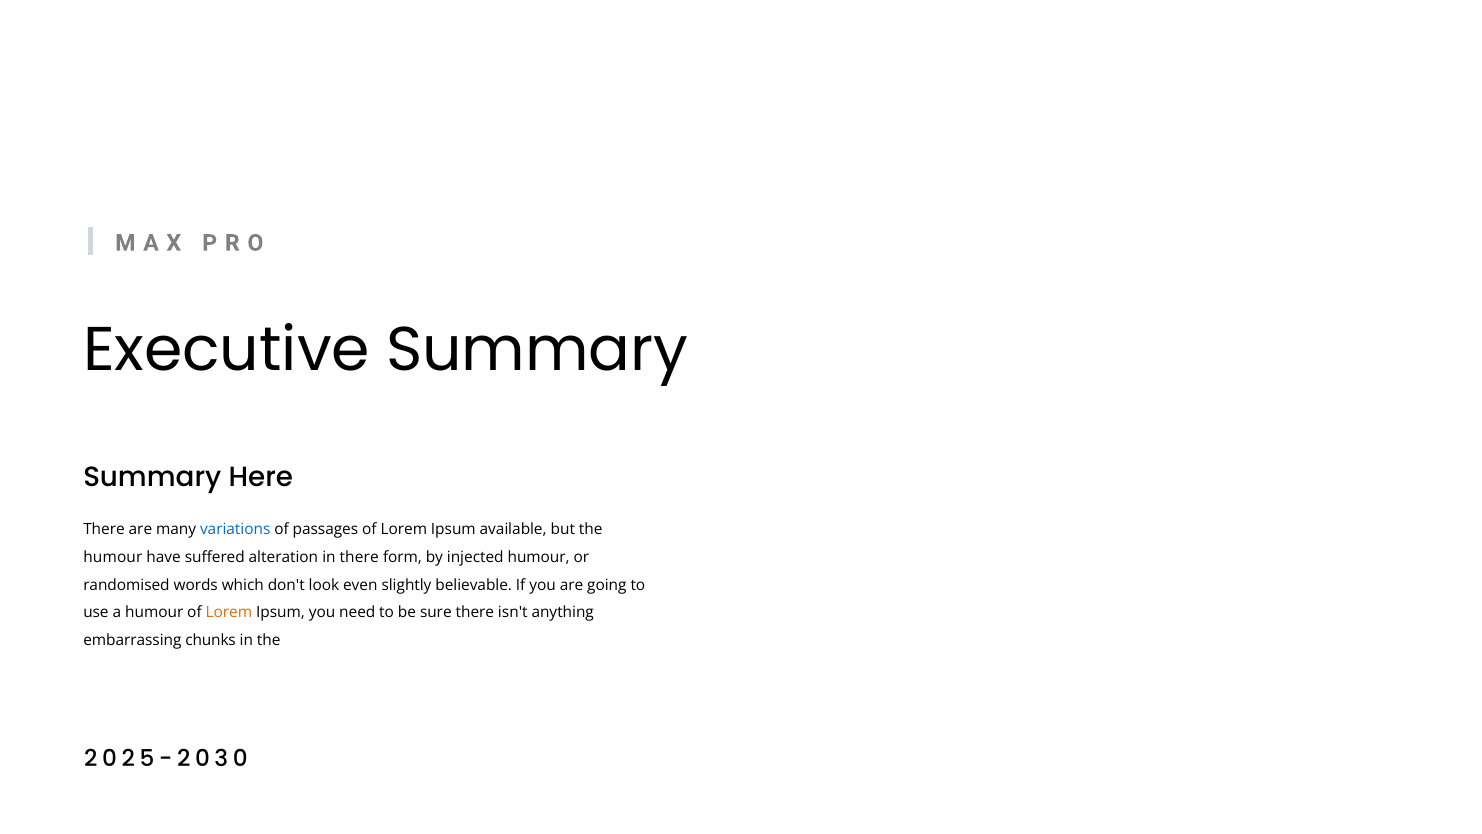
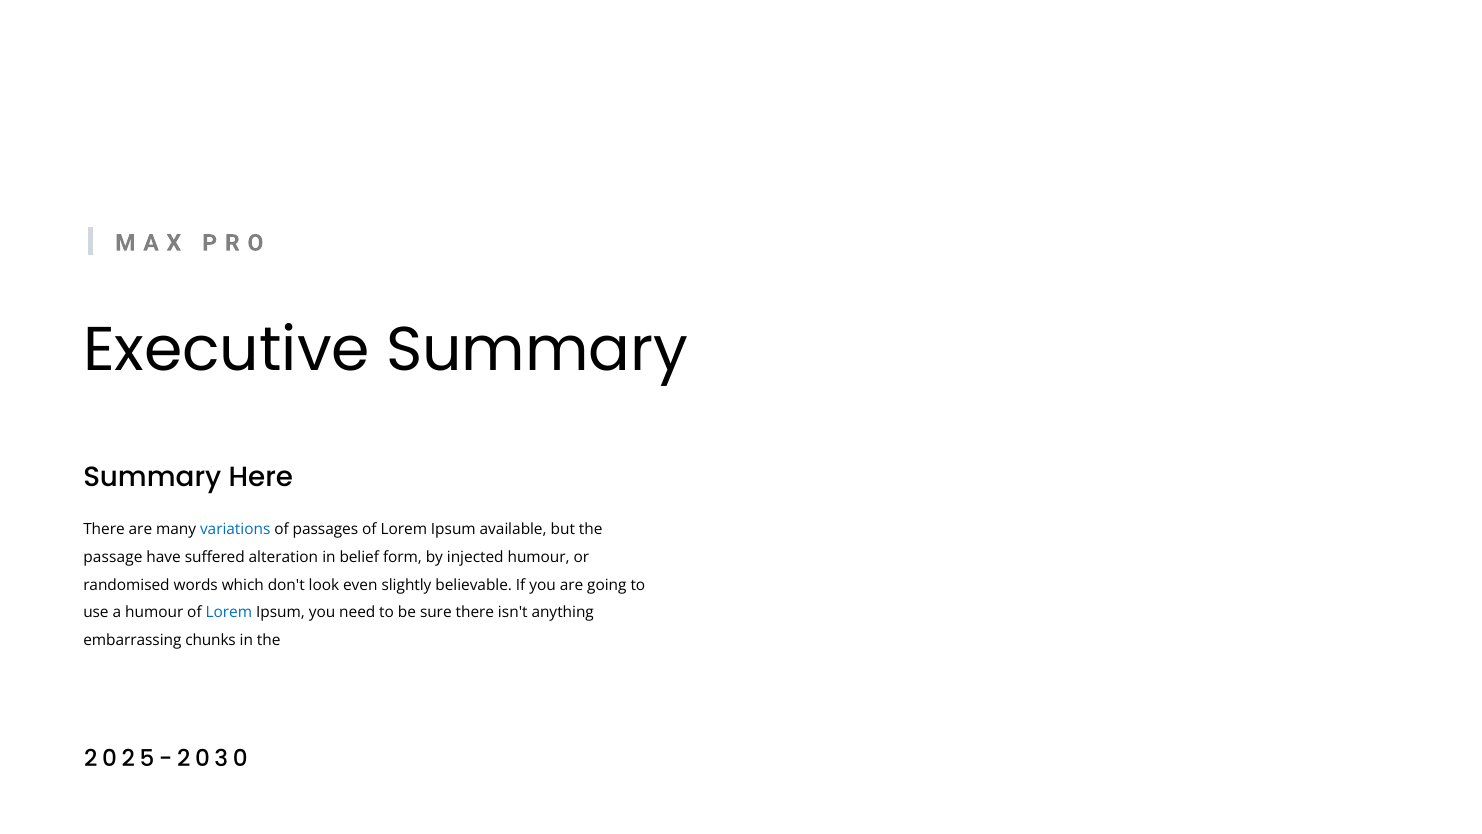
humour at (113, 557): humour -> passage
in there: there -> belief
Lorem at (229, 613) colour: orange -> blue
